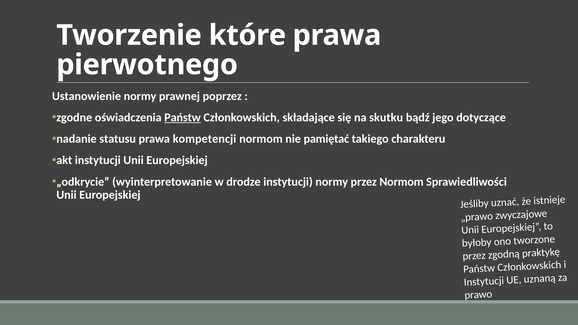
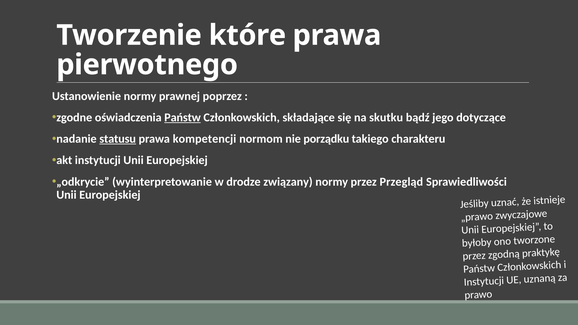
statusu underline: none -> present
pamiętać: pamiętać -> porządku
drodze instytucji: instytucji -> związany
przez Normom: Normom -> Przegląd
